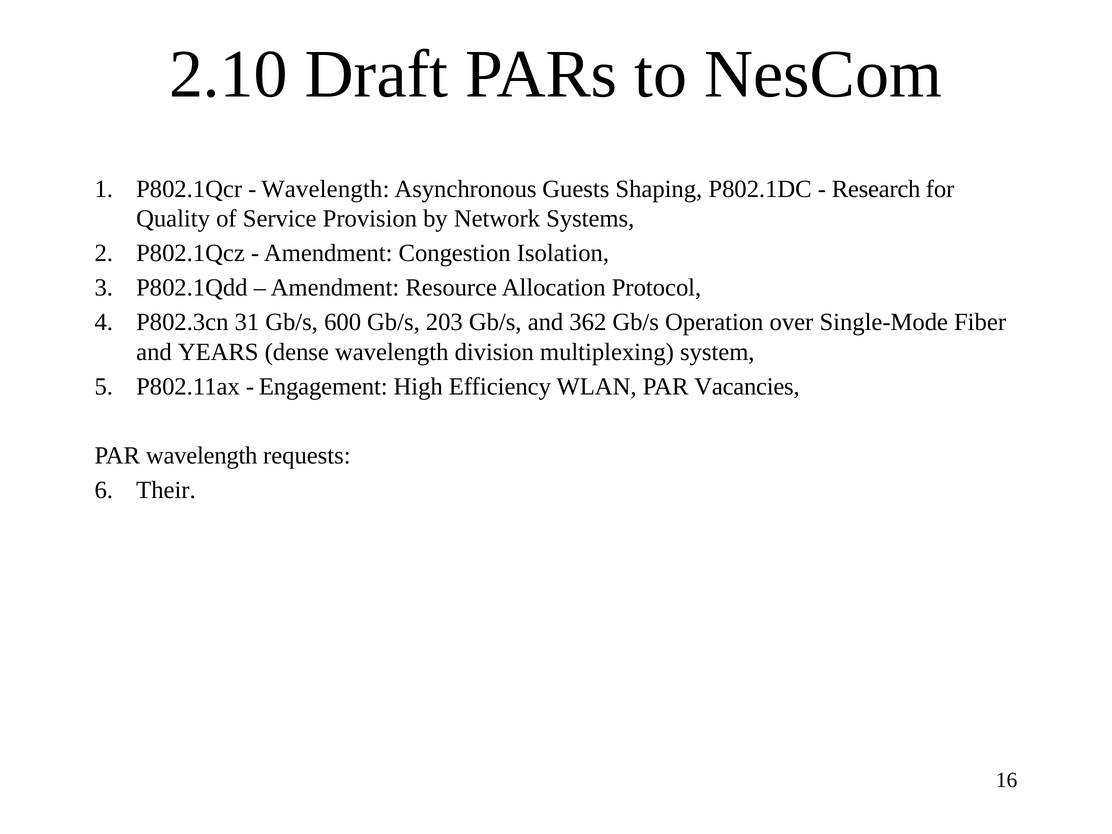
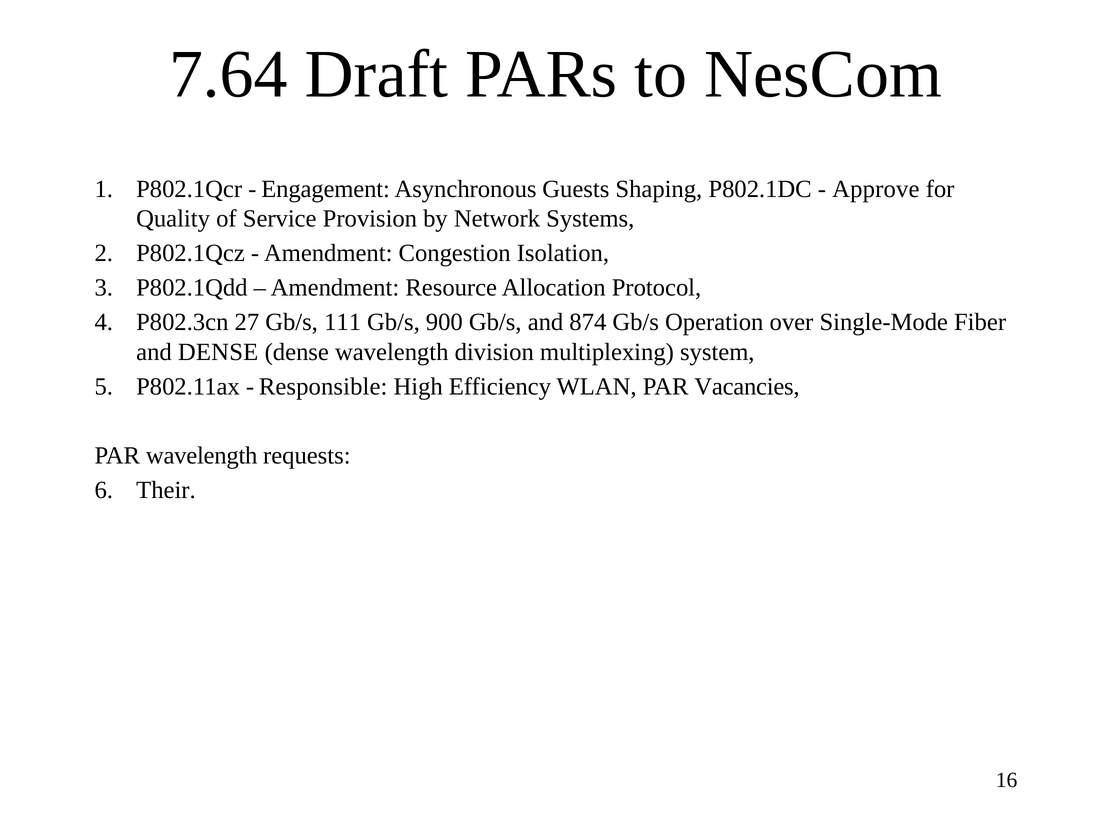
2.10: 2.10 -> 7.64
Wavelength at (325, 189): Wavelength -> Engagement
Research: Research -> Approve
31: 31 -> 27
600: 600 -> 111
203: 203 -> 900
362: 362 -> 874
and YEARS: YEARS -> DENSE
Engagement: Engagement -> Responsible
